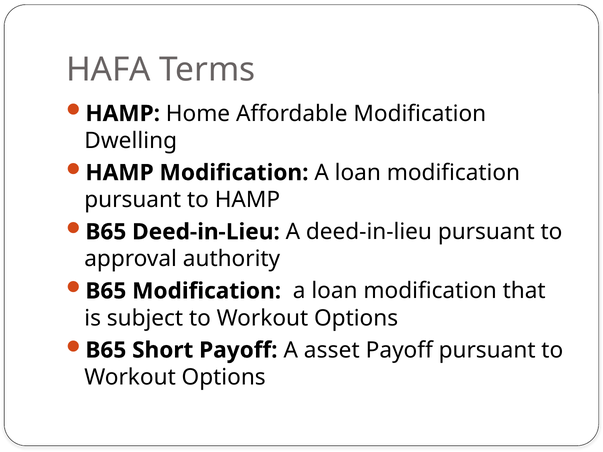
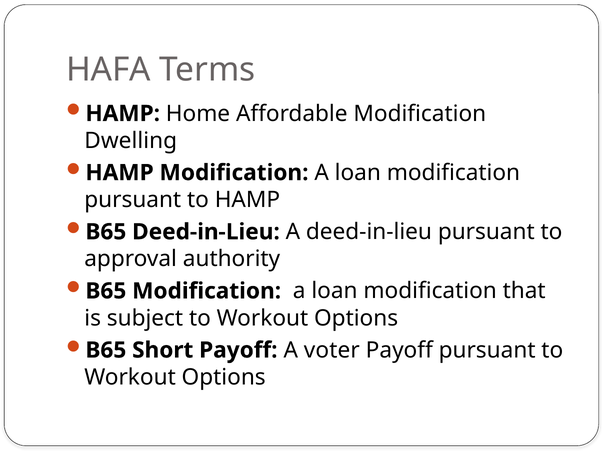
asset: asset -> voter
